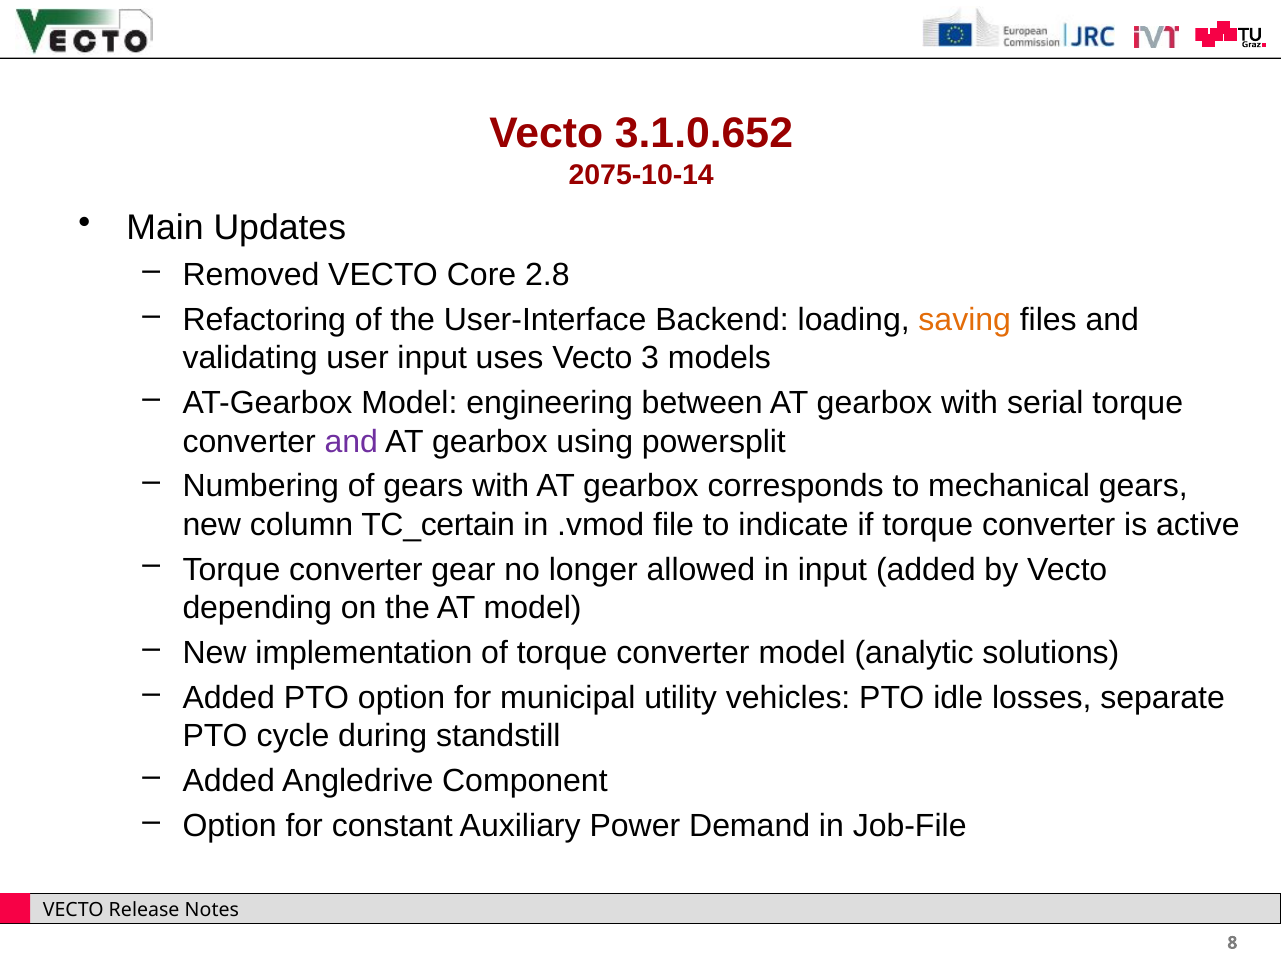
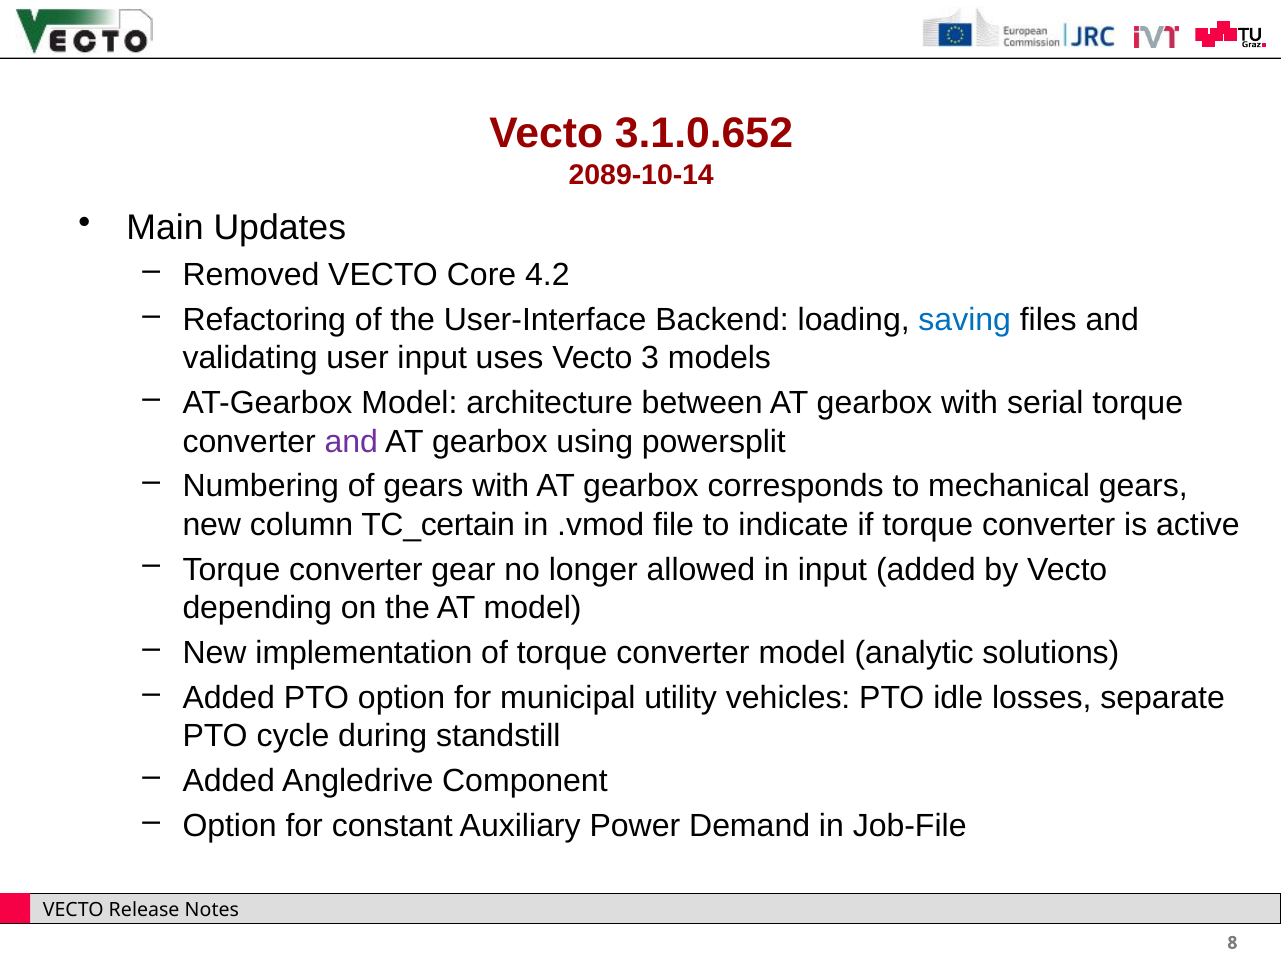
2075-10-14: 2075-10-14 -> 2089-10-14
2.8: 2.8 -> 4.2
saving colour: orange -> blue
engineering: engineering -> architecture
